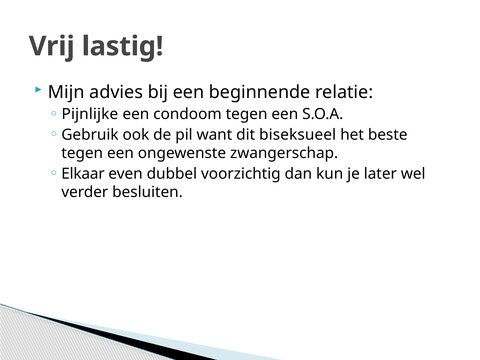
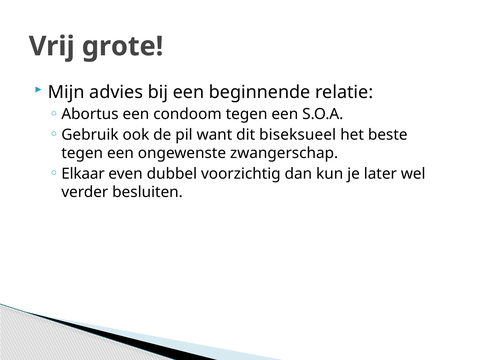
lastig: lastig -> grote
Pijnlijke: Pijnlijke -> Abortus
